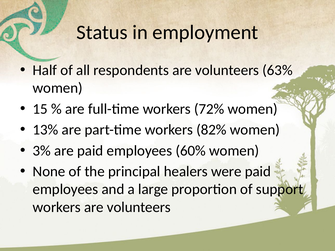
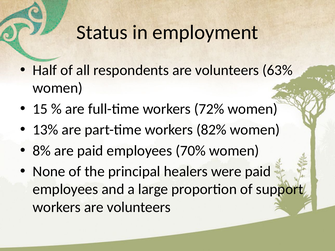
3%: 3% -> 8%
60%: 60% -> 70%
